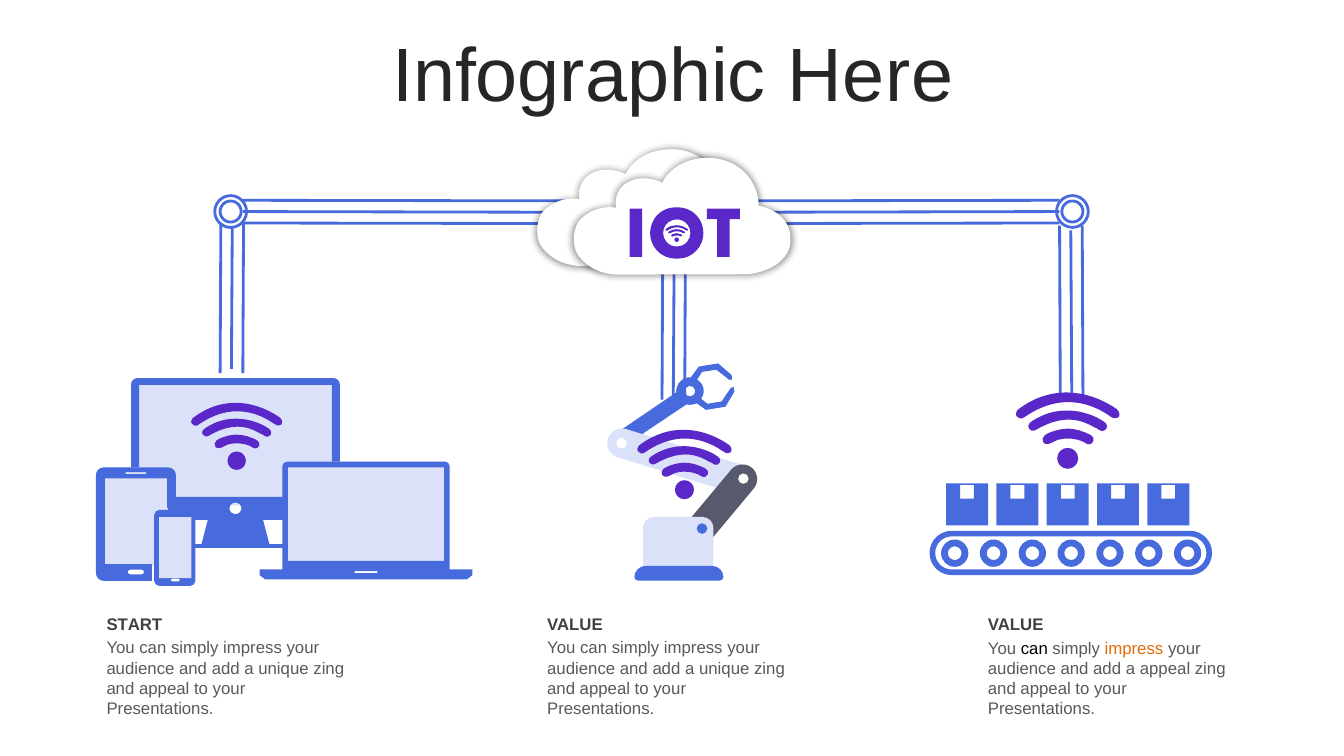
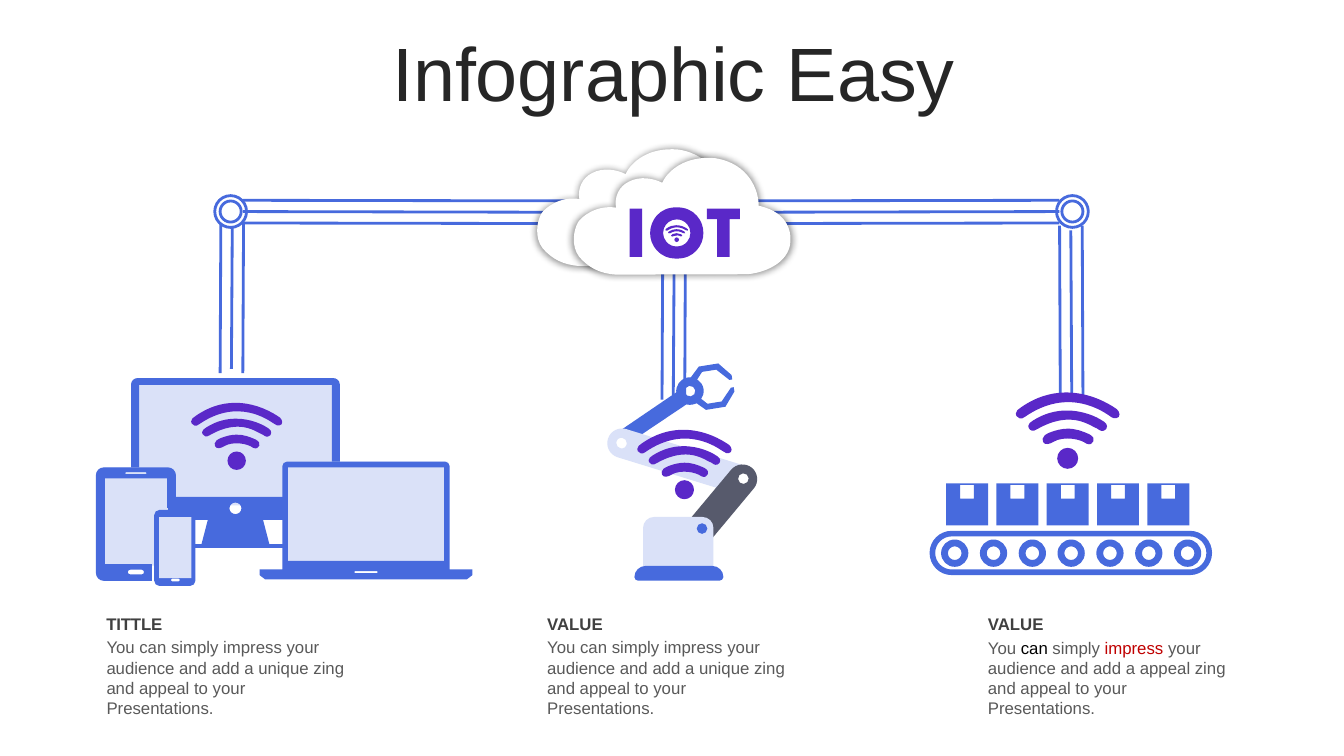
Here: Here -> Easy
START: START -> TITTLE
impress at (1134, 649) colour: orange -> red
